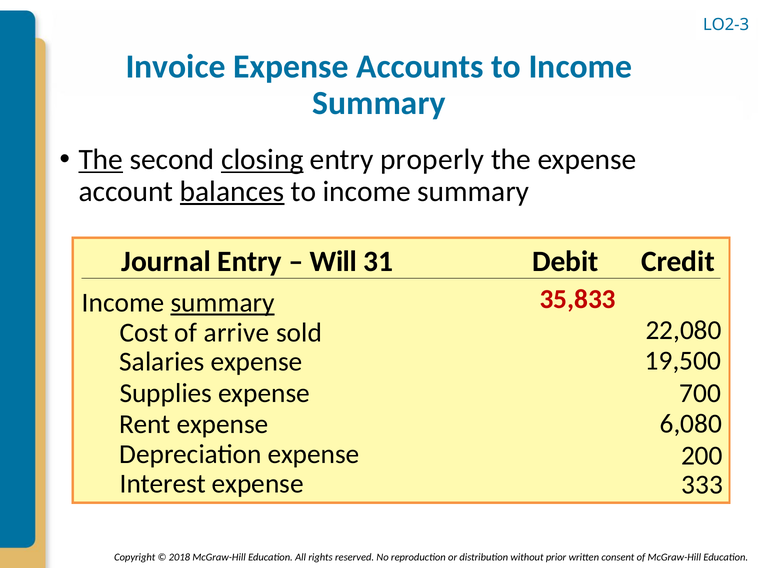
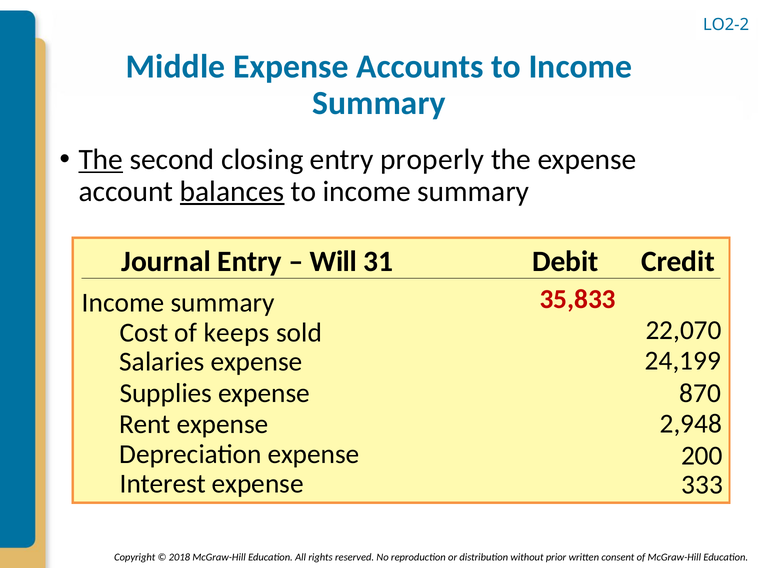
LO2-3: LO2-3 -> LO2-2
Invoice: Invoice -> Middle
closing underline: present -> none
summary at (223, 303) underline: present -> none
22,080: 22,080 -> 22,070
arrive: arrive -> keeps
19,500: 19,500 -> 24,199
700: 700 -> 870
6,080: 6,080 -> 2,948
